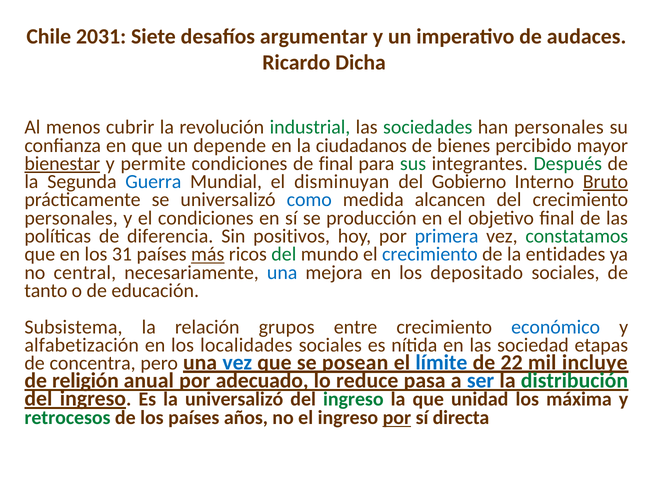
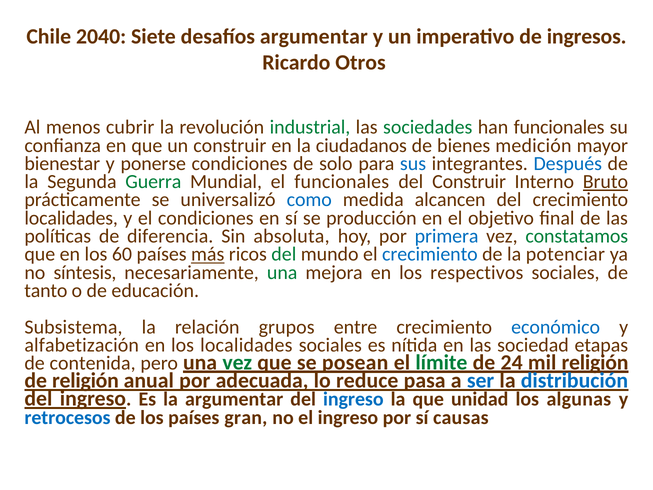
2031: 2031 -> 2040
audaces: audaces -> ingresos
Dicha: Dicha -> Otros
han personales: personales -> funcionales
un depende: depende -> construir
percibido: percibido -> medición
bienestar underline: present -> none
permite: permite -> ponerse
de final: final -> solo
sus colour: green -> blue
Después colour: green -> blue
Guerra colour: blue -> green
el disminuyan: disminuyan -> funcionales
del Gobierno: Gobierno -> Construir
personales at (71, 218): personales -> localidades
positivos: positivos -> absoluta
31: 31 -> 60
entidades: entidades -> potenciar
central: central -> síntesis
una at (282, 272) colour: blue -> green
depositado: depositado -> respectivos
concentra: concentra -> contenida
vez at (237, 362) colour: blue -> green
límite colour: blue -> green
22: 22 -> 24
mil incluye: incluye -> religión
adecuado: adecuado -> adecuada
distribución colour: green -> blue
la universalizó: universalizó -> argumentar
ingreso at (353, 399) colour: green -> blue
máxima: máxima -> algunas
retrocesos colour: green -> blue
años: años -> gran
por at (397, 418) underline: present -> none
directa: directa -> causas
